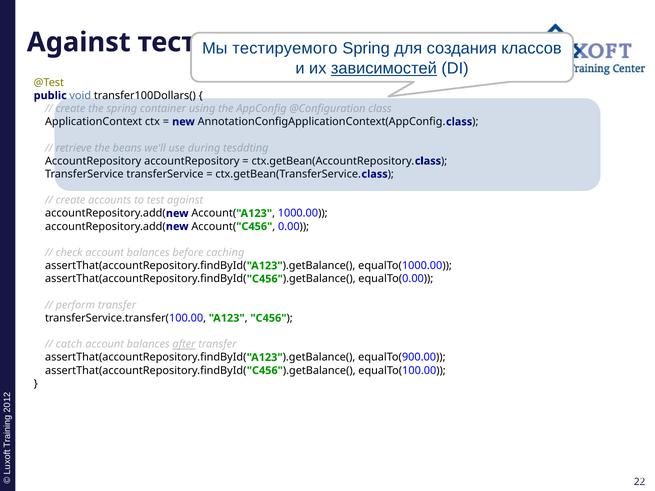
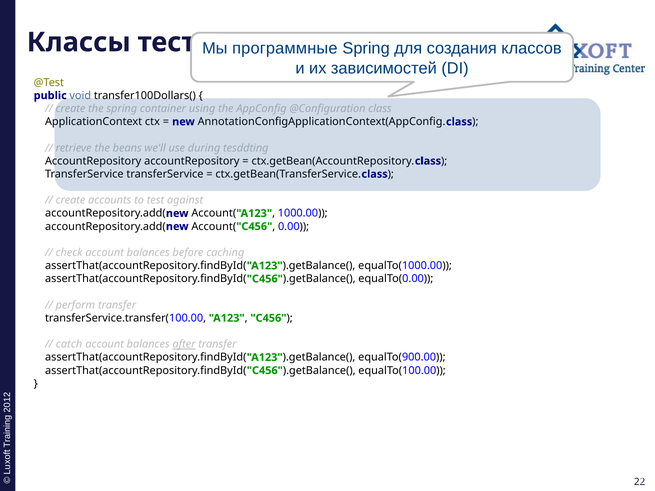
Against at (79, 42): Against -> Классы
тестируемого: тестируемого -> программные
зависимостей underline: present -> none
